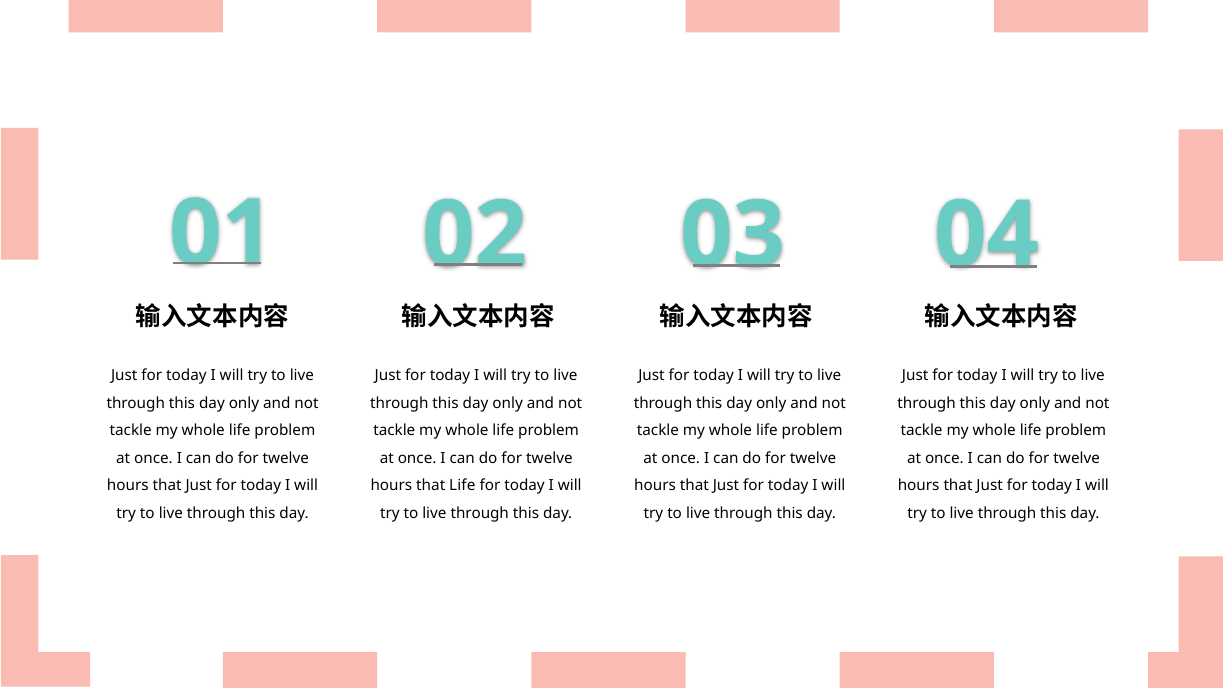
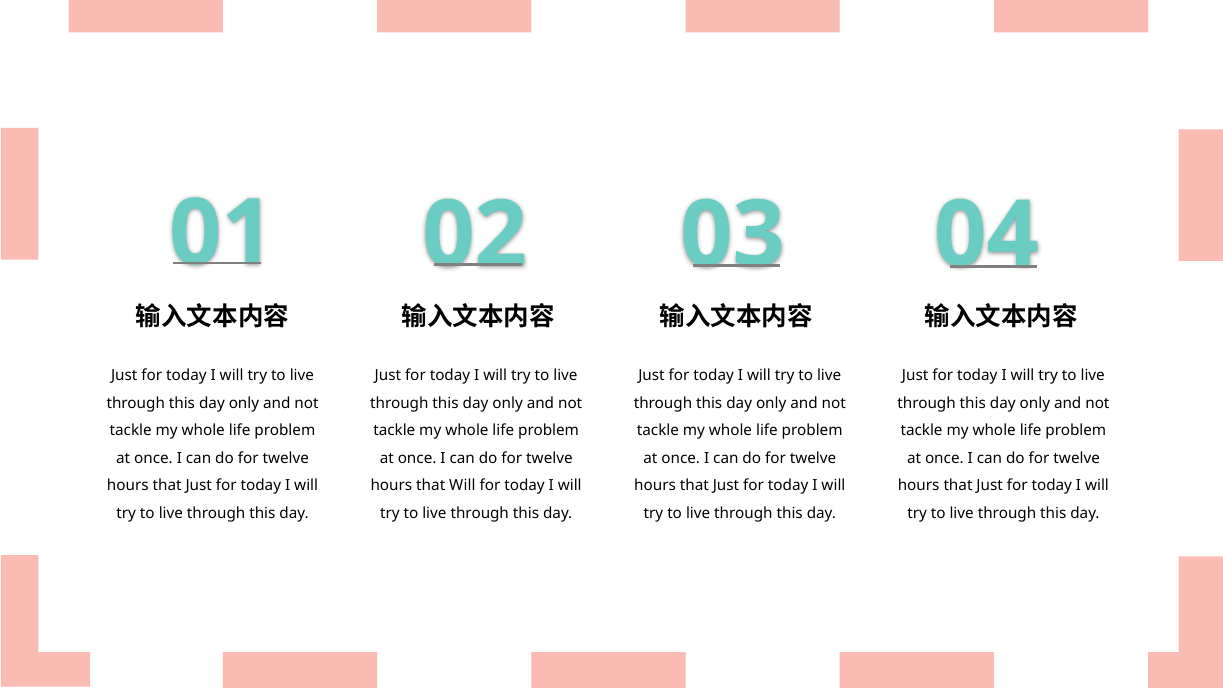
that Life: Life -> Will
